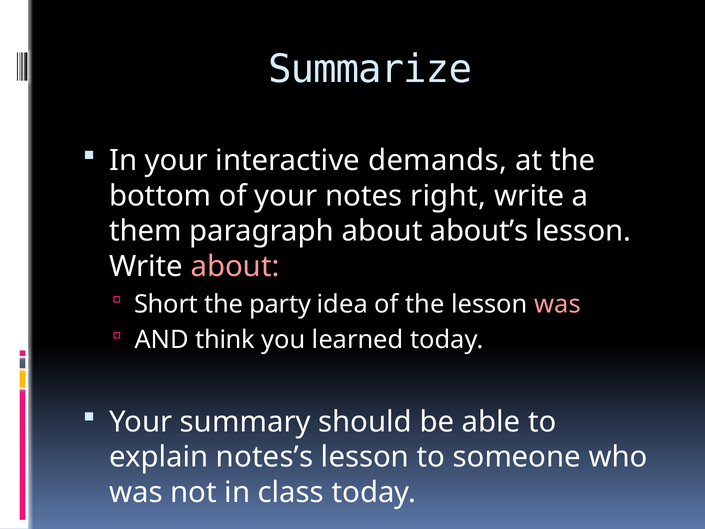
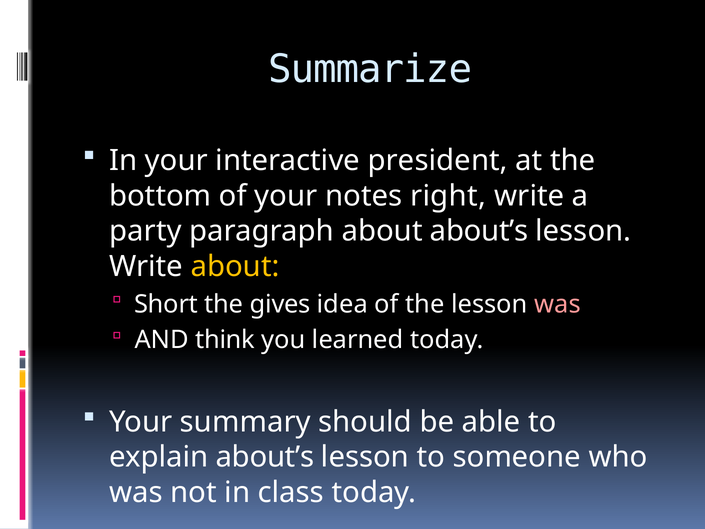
demands: demands -> president
them: them -> party
about at (235, 266) colour: pink -> yellow
party: party -> gives
explain notes’s: notes’s -> about’s
